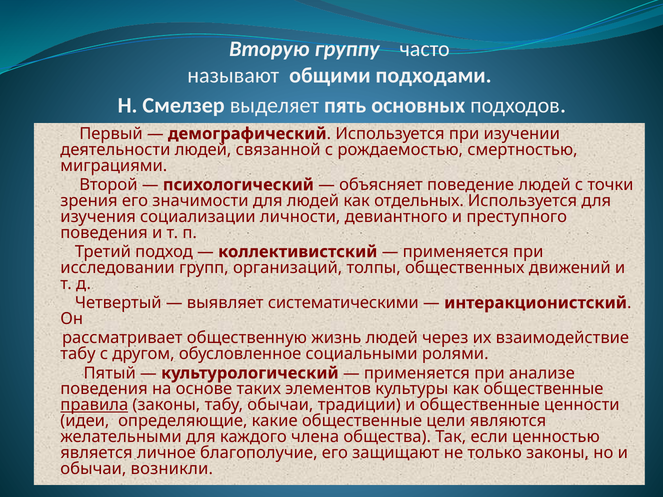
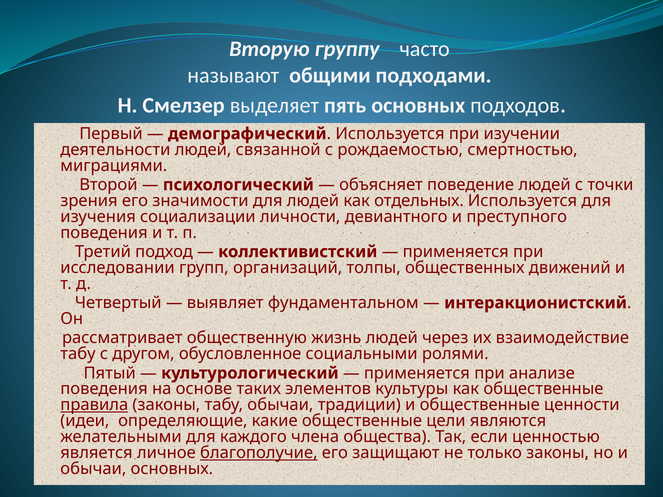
систематическими: систематическими -> фундаментальном
благополучие underline: none -> present
обычаи возникли: возникли -> основных
